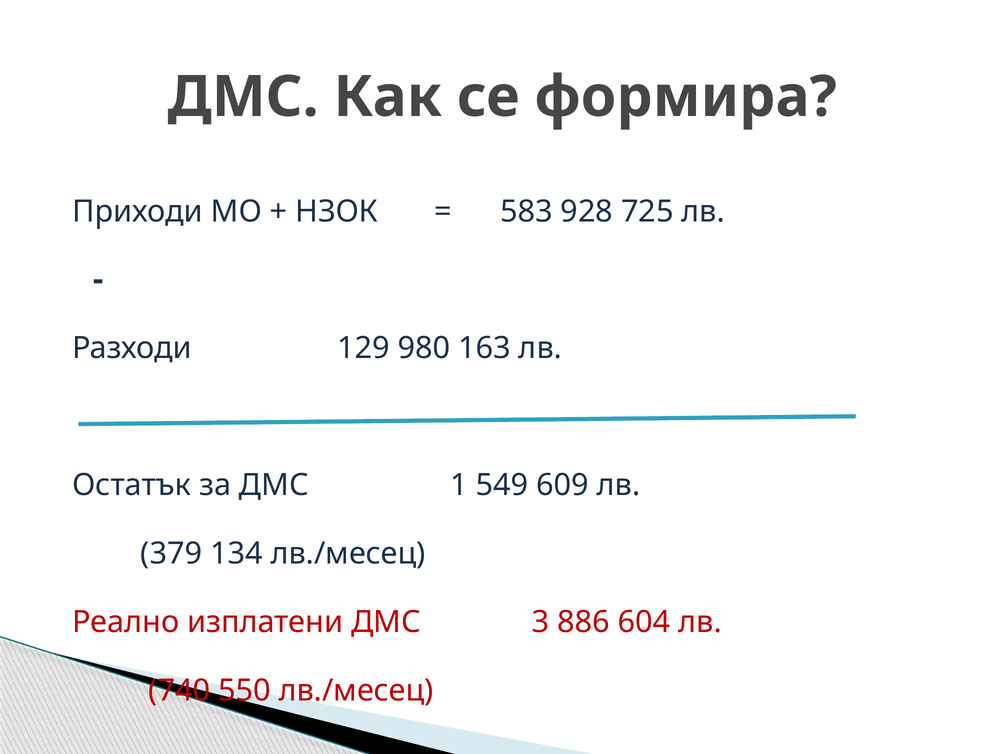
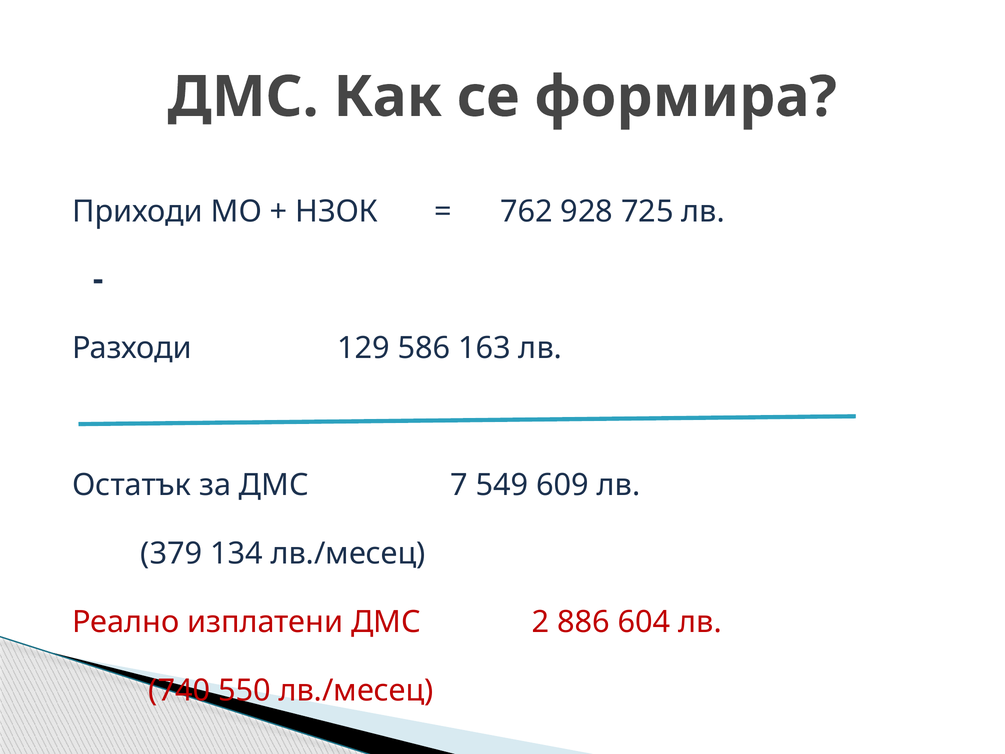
583: 583 -> 762
980: 980 -> 586
1: 1 -> 7
3: 3 -> 2
